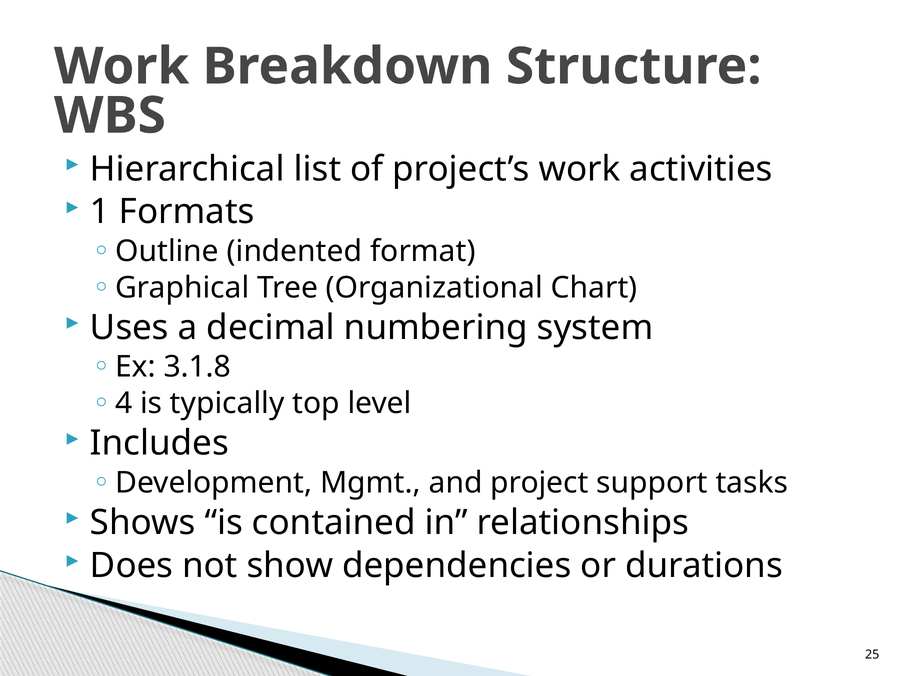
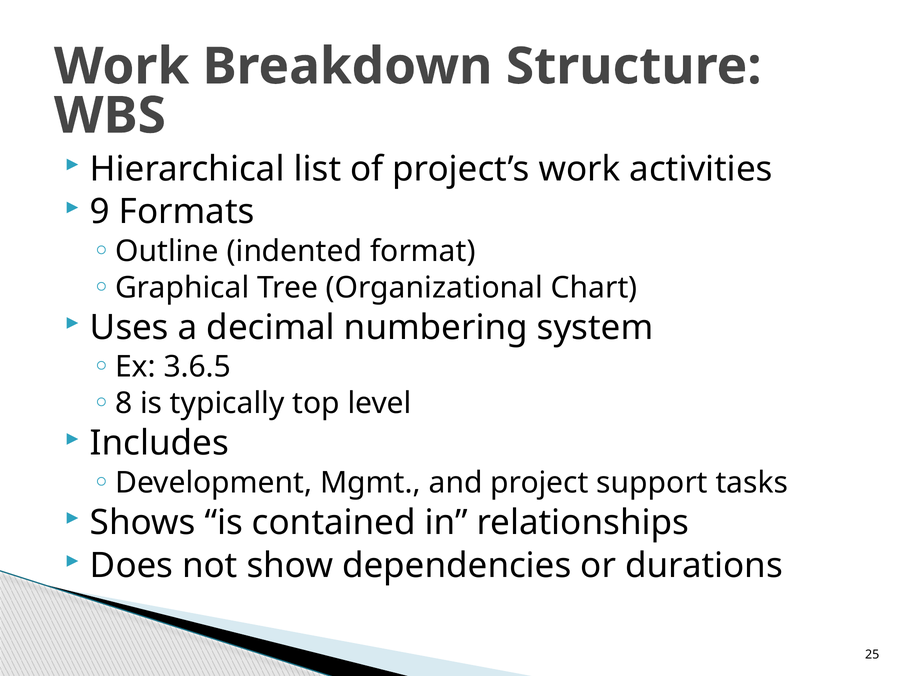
1: 1 -> 9
3.1.8: 3.1.8 -> 3.6.5
4: 4 -> 8
